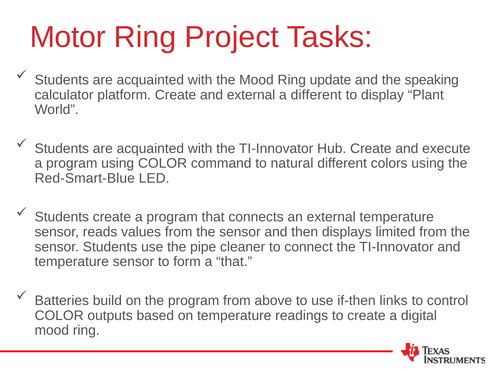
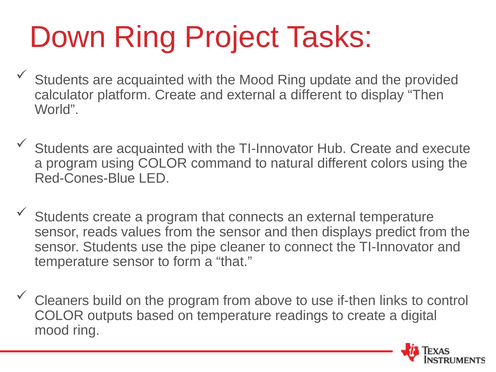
Motor: Motor -> Down
speaking: speaking -> provided
display Plant: Plant -> Then
Red-Smart-Blue: Red-Smart-Blue -> Red-Cones-Blue
limited: limited -> predict
Batteries: Batteries -> Cleaners
